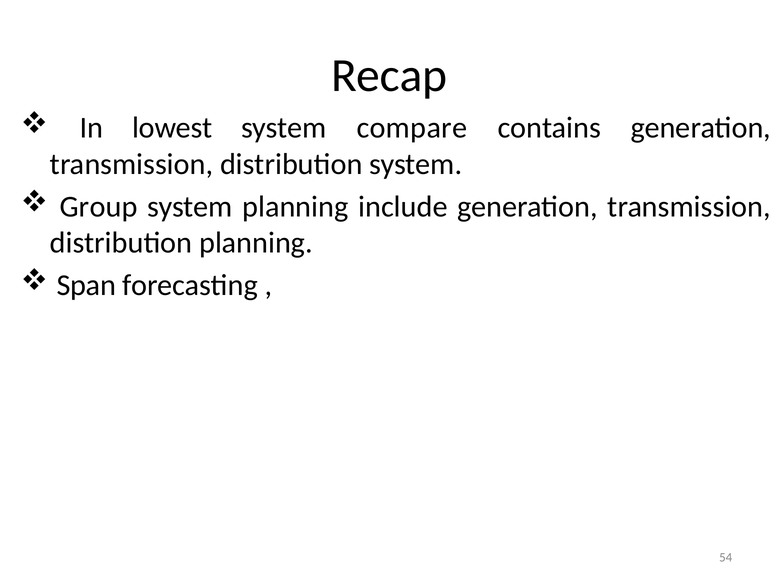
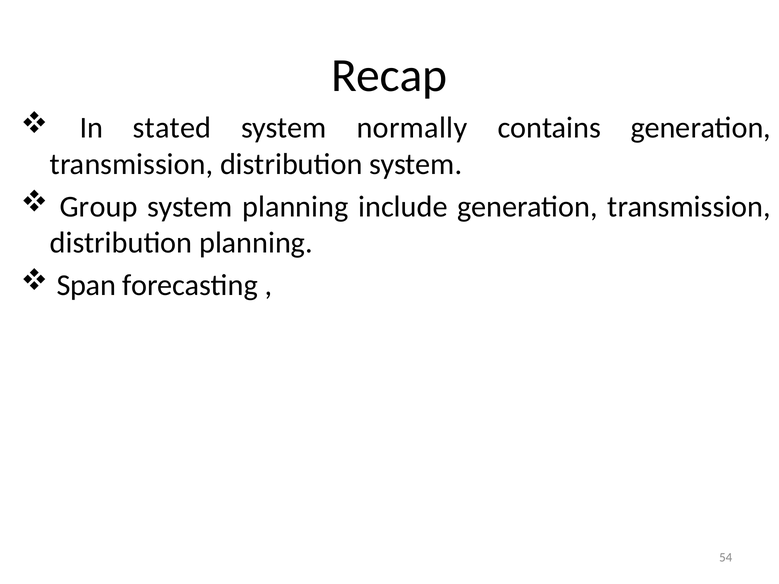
lowest: lowest -> stated
compare: compare -> normally
